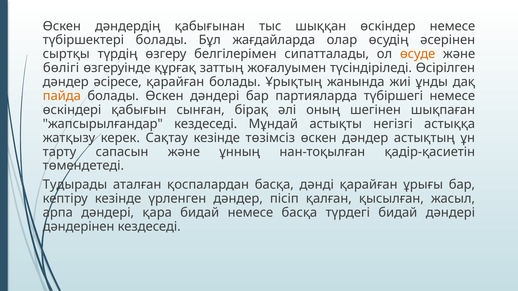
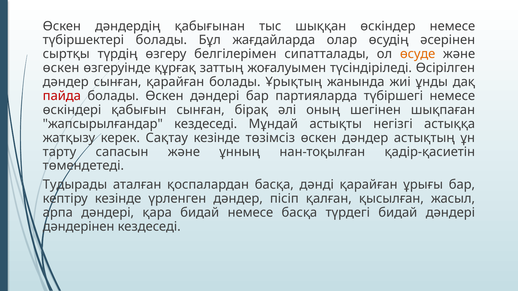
бөлігі at (61, 68): бөлігі -> өскен
дәндер әсіресе: әсіресе -> сынған
пайда colour: orange -> red
